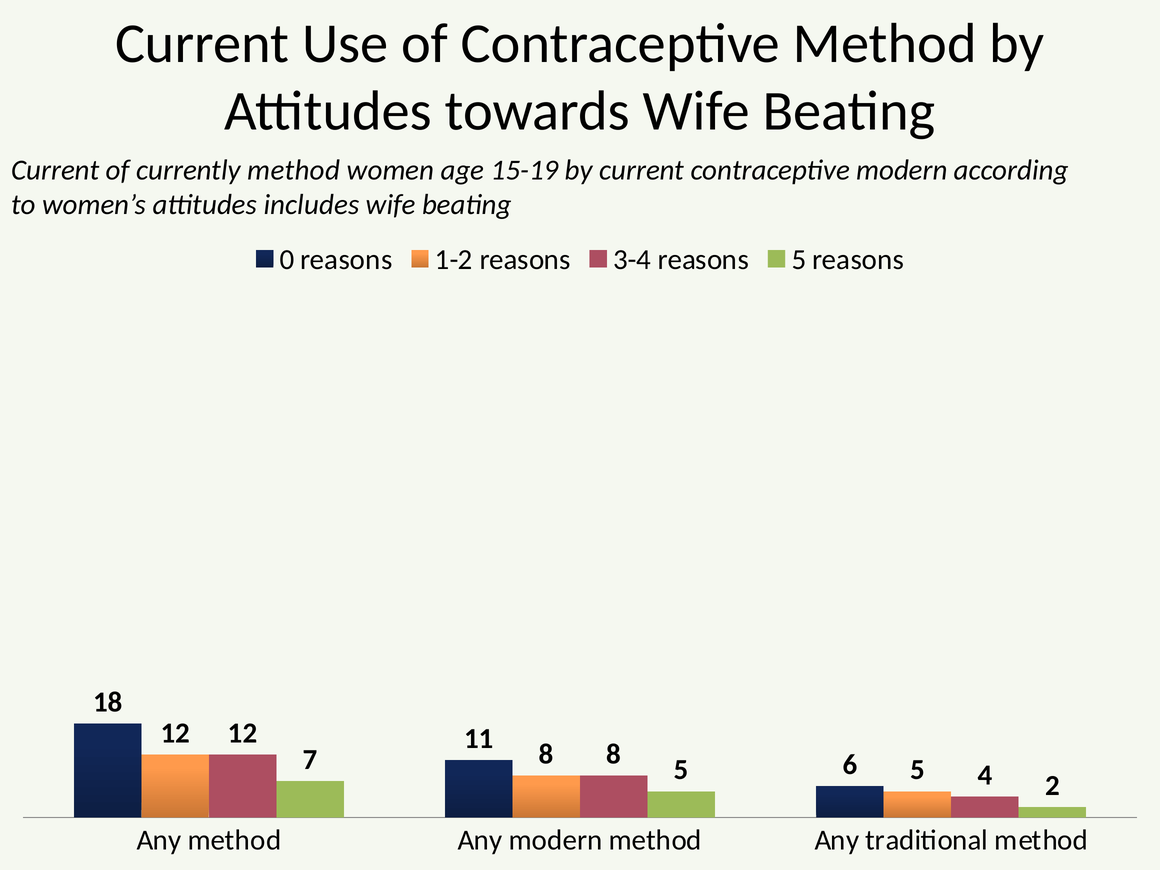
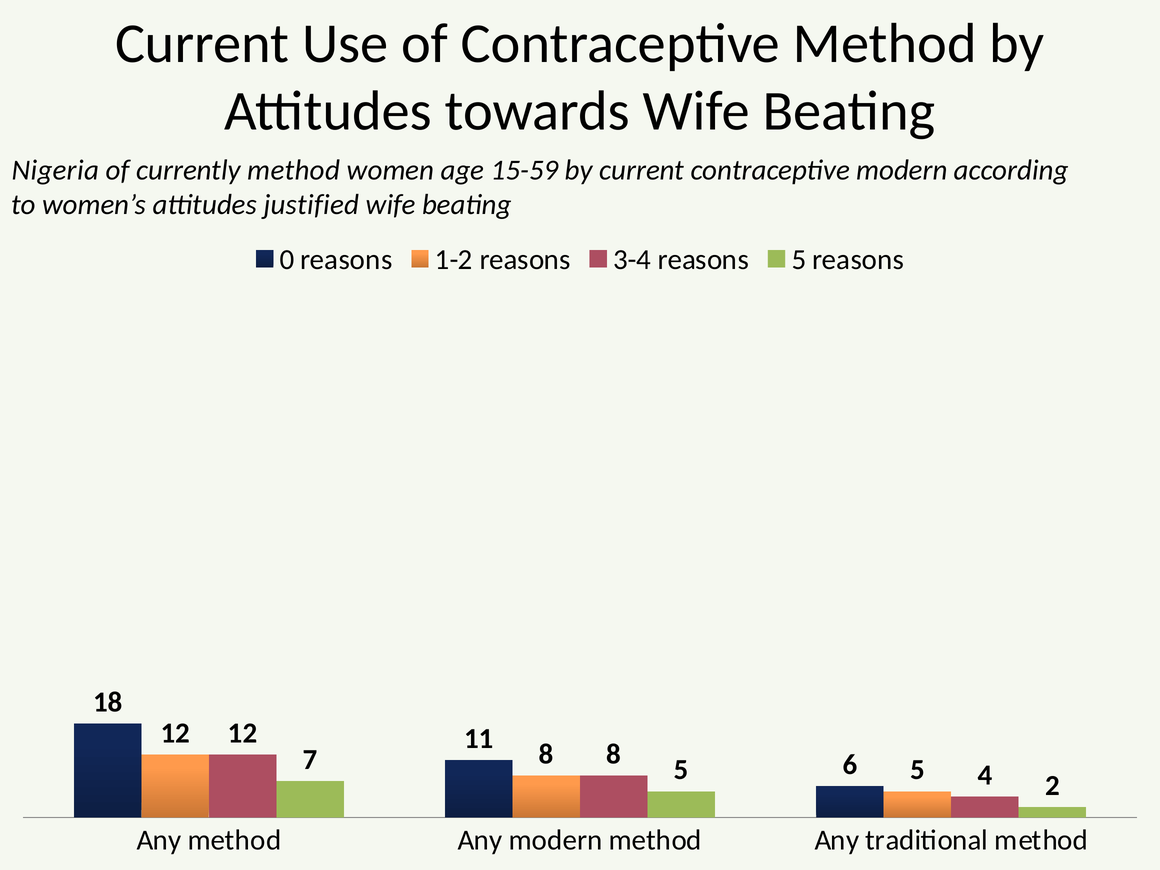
Current at (55, 170): Current -> Nigeria
15-19: 15-19 -> 15-59
includes: includes -> justified
